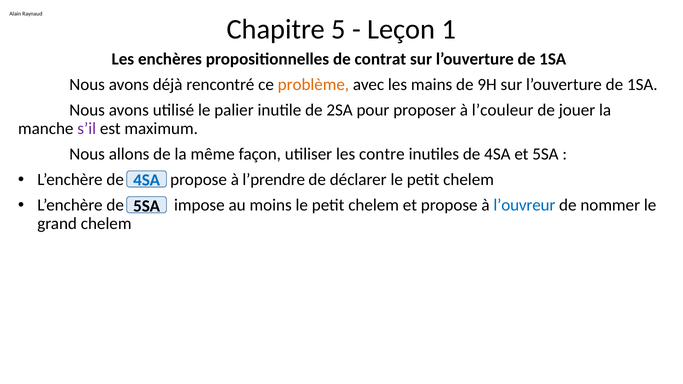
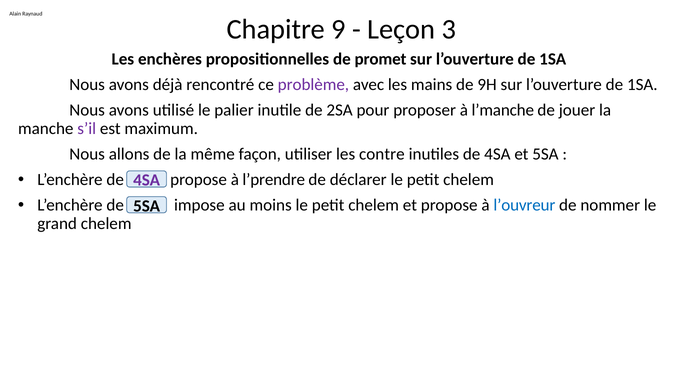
5: 5 -> 9
1: 1 -> 3
contrat: contrat -> promet
problème colour: orange -> purple
l’couleur: l’couleur -> l’manche
4SA at (147, 180) colour: blue -> purple
